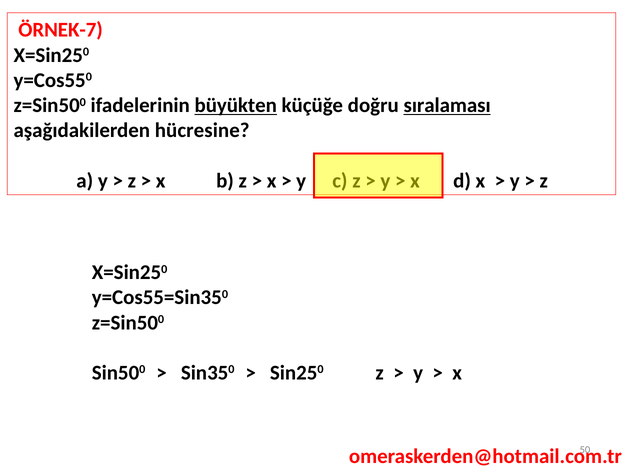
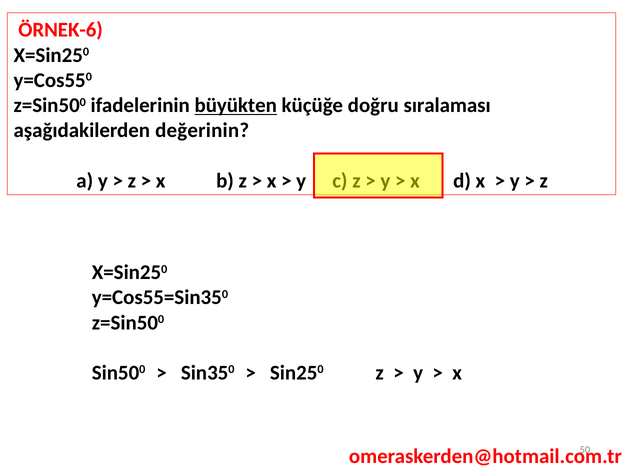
ÖRNEK-7: ÖRNEK-7 -> ÖRNEK-6
sıralaması underline: present -> none
hücresine: hücresine -> değerinin
